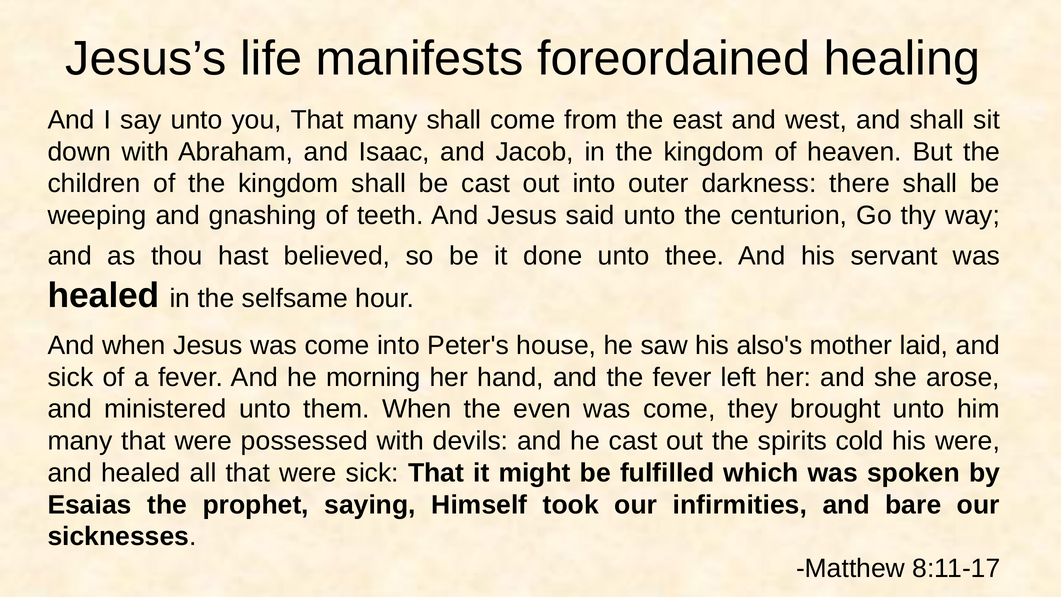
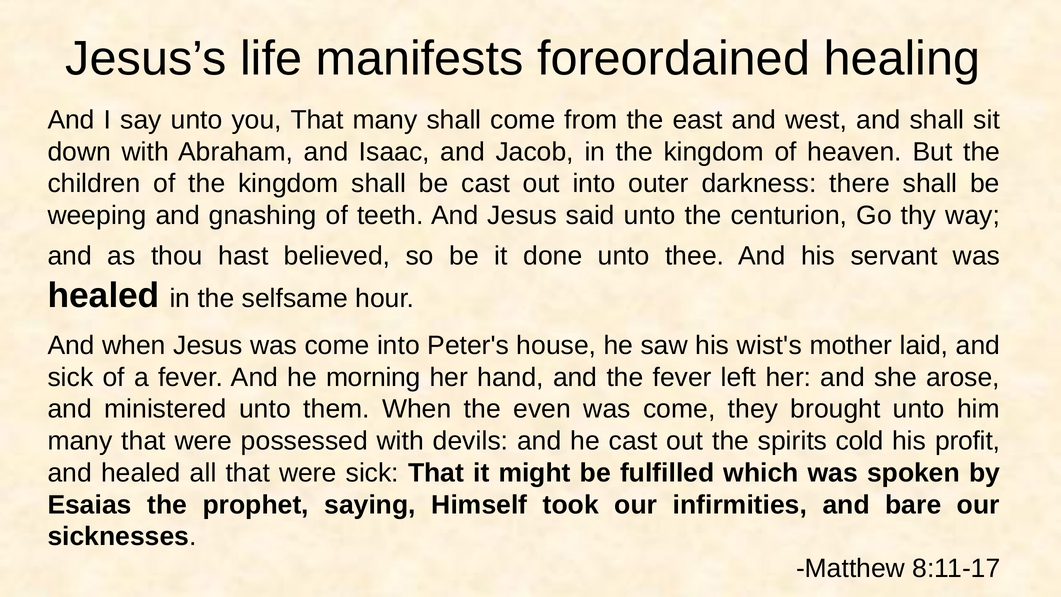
also's: also's -> wist's
his were: were -> profit
